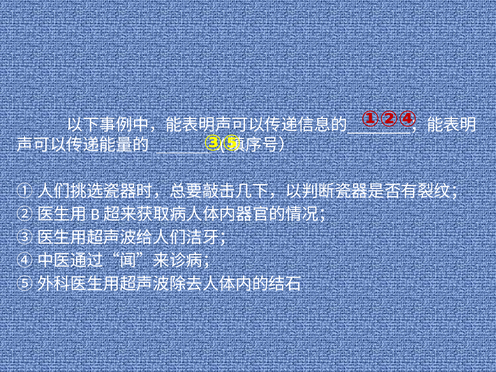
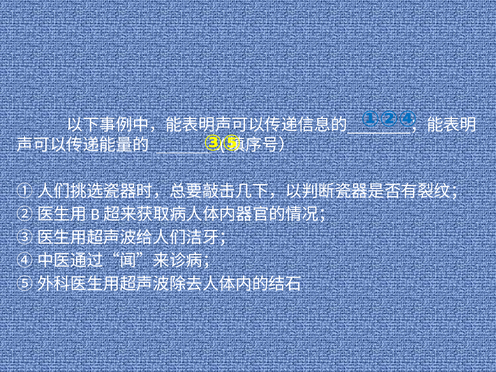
①②④ colour: red -> blue
